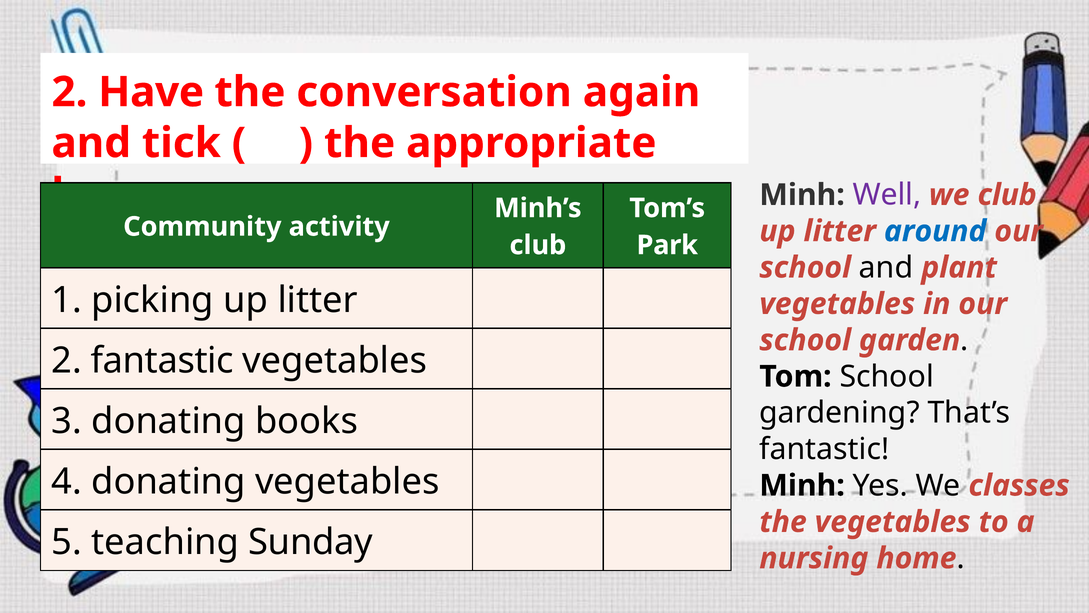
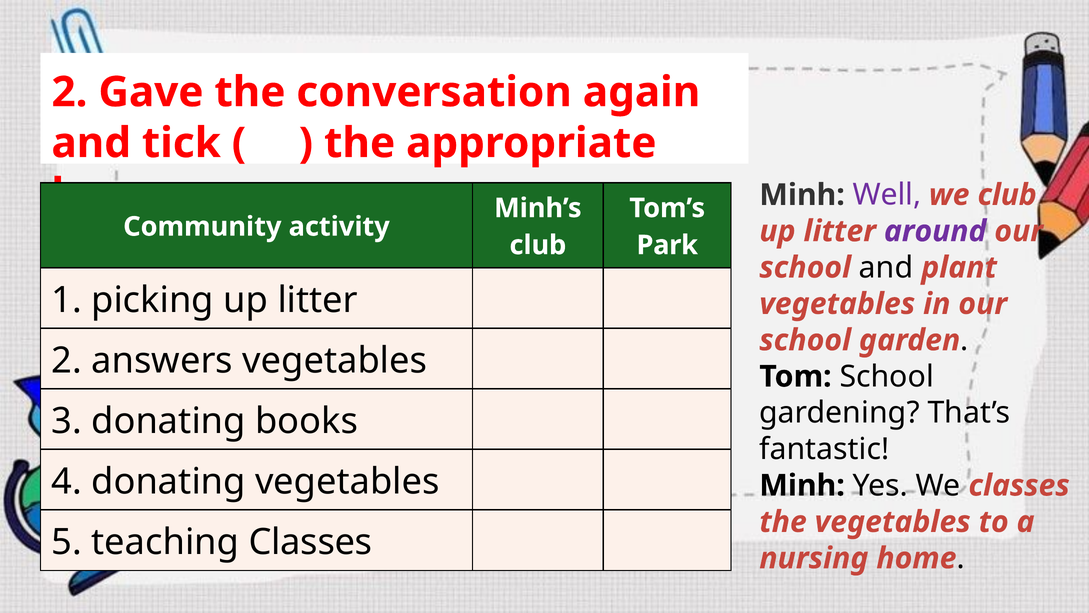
Have: Have -> Gave
around colour: blue -> purple
2 fantastic: fantastic -> answers
teaching Sunday: Sunday -> Classes
